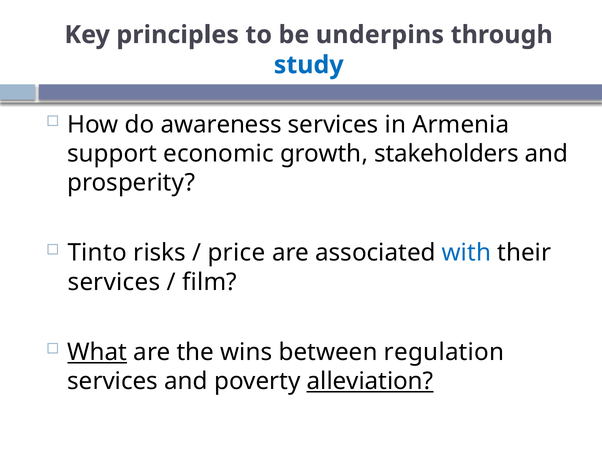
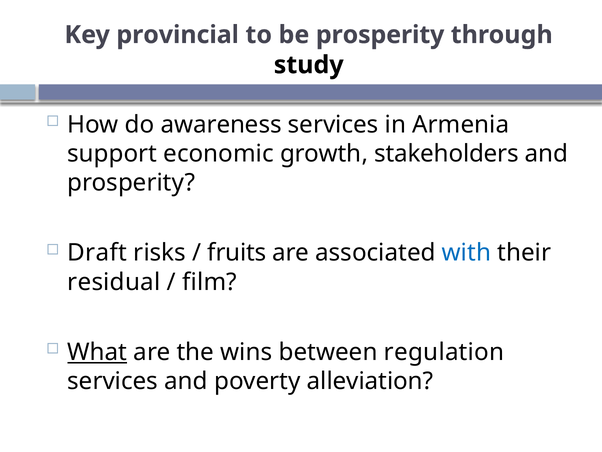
principles: principles -> provincial
be underpins: underpins -> prosperity
study colour: blue -> black
Tinto: Tinto -> Draft
price: price -> fruits
services at (114, 282): services -> residual
alleviation underline: present -> none
